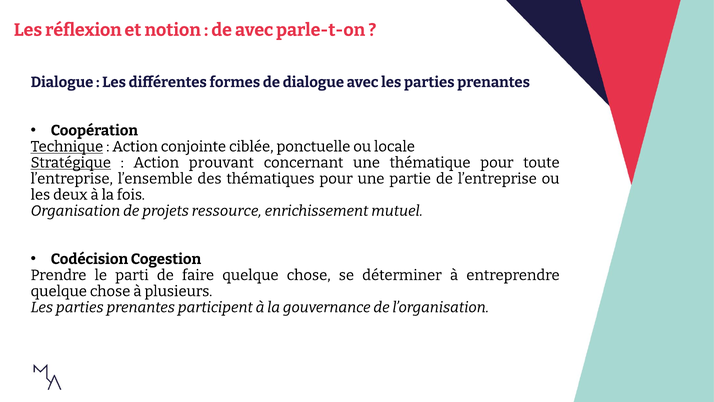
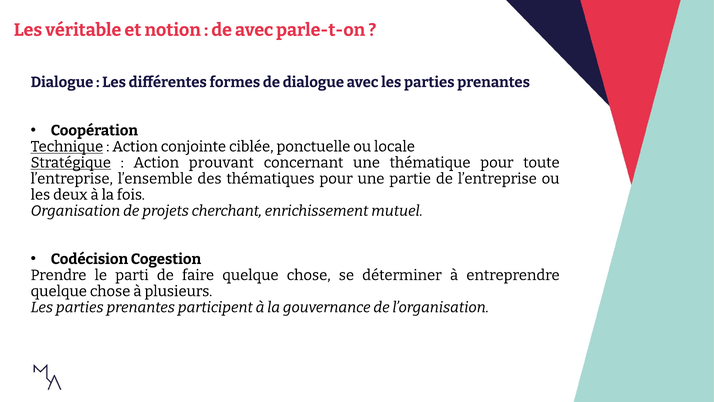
réflexion: réflexion -> véritable
ressource: ressource -> cherchant
